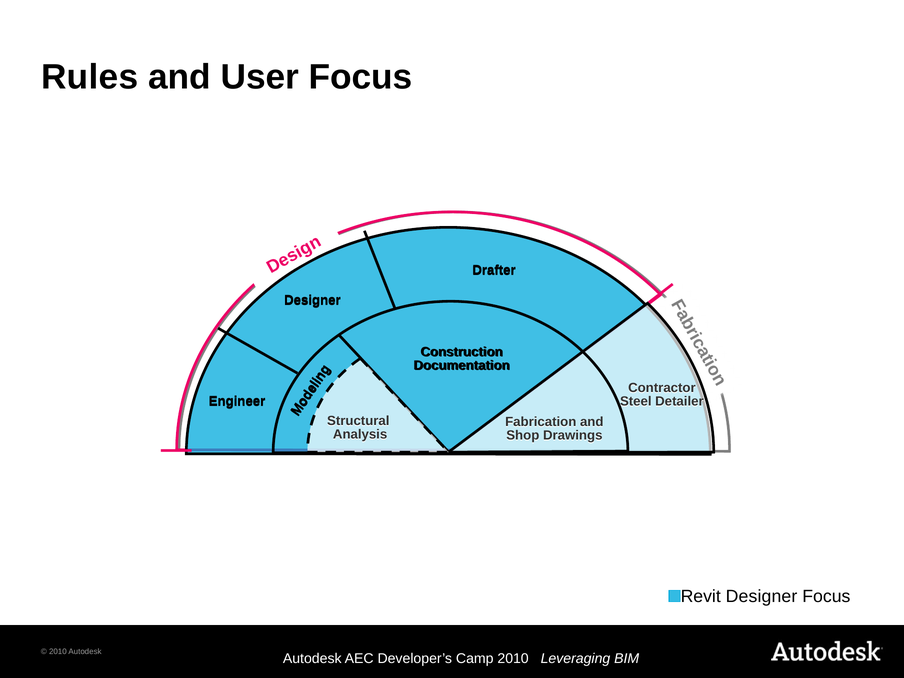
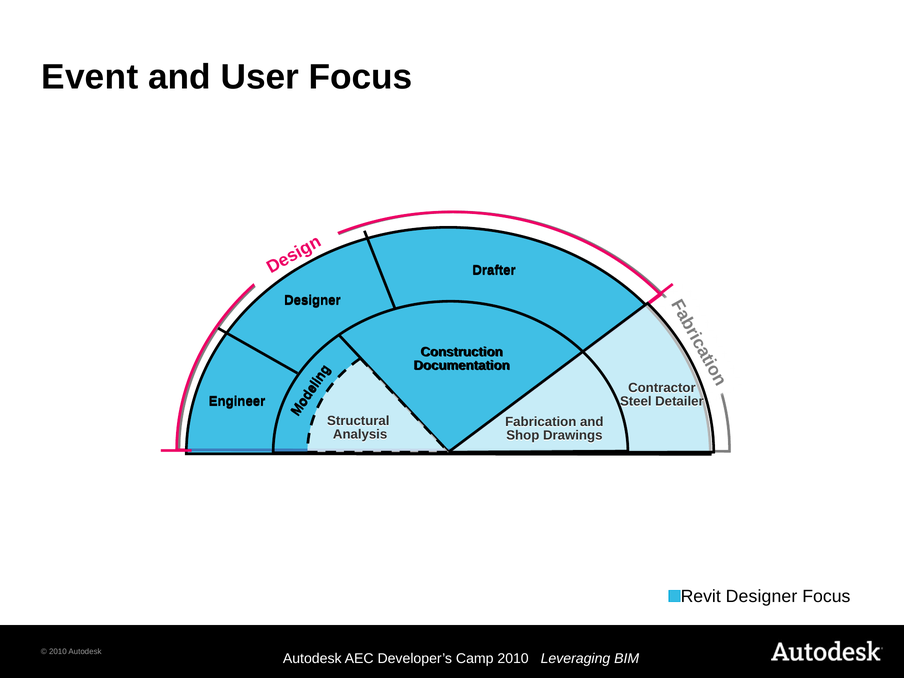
Rules: Rules -> Event
